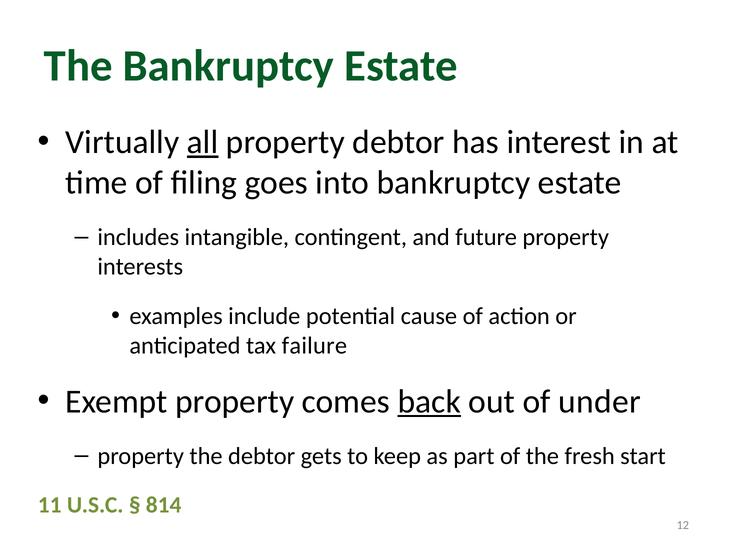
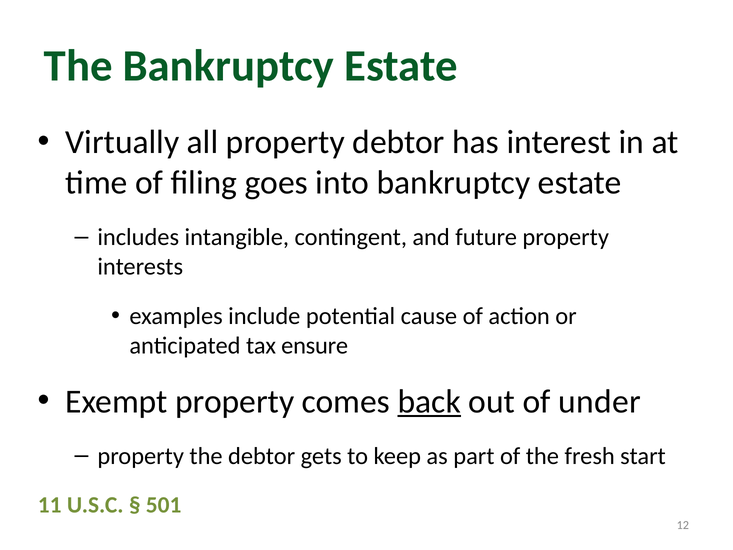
all underline: present -> none
failure: failure -> ensure
814: 814 -> 501
